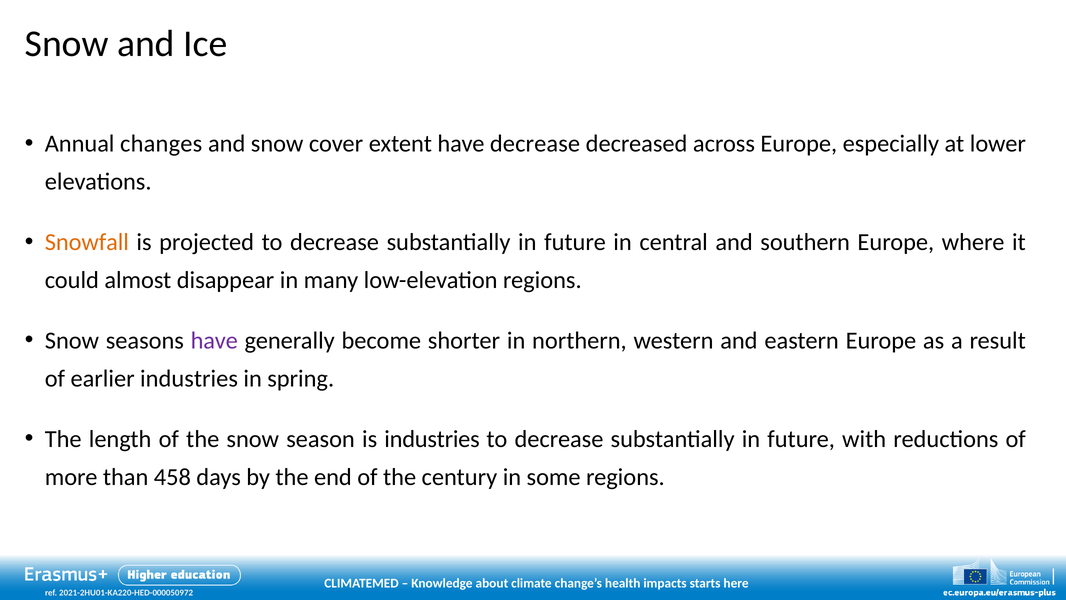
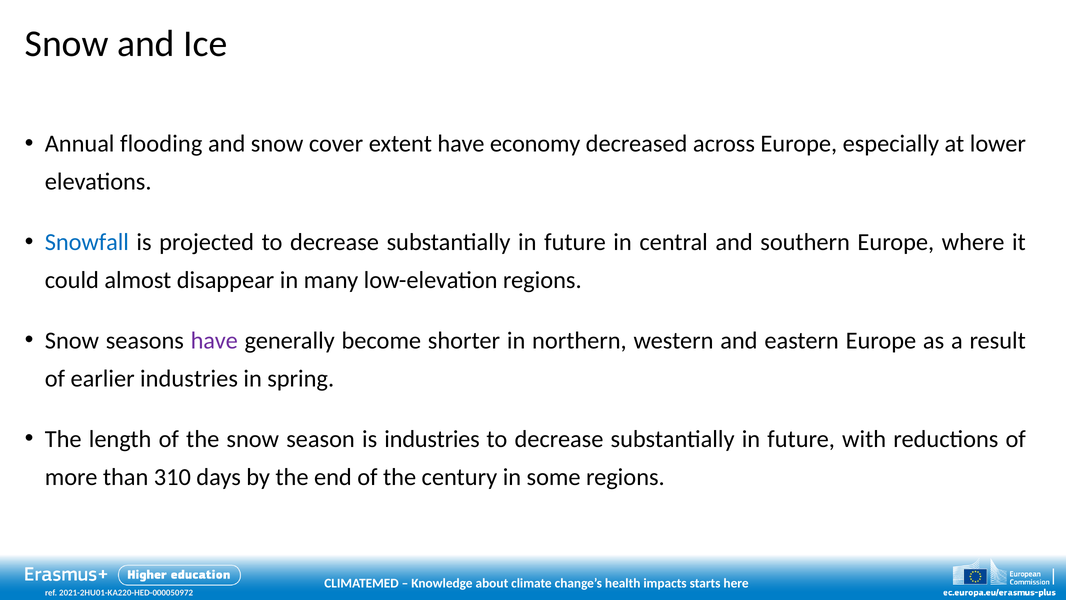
changes: changes -> flooding
have decrease: decrease -> economy
Snowfall colour: orange -> blue
458: 458 -> 310
